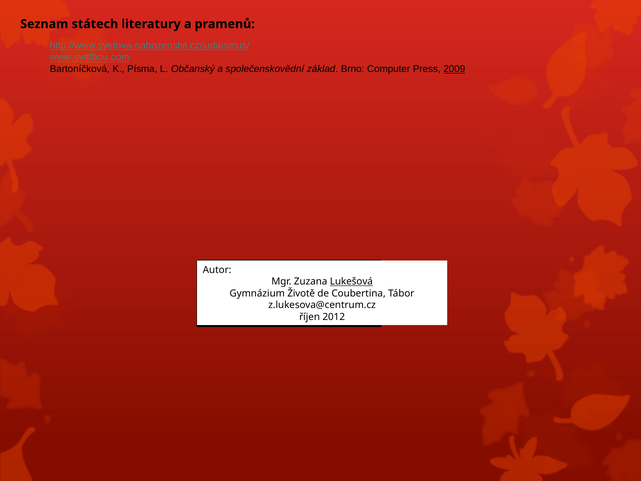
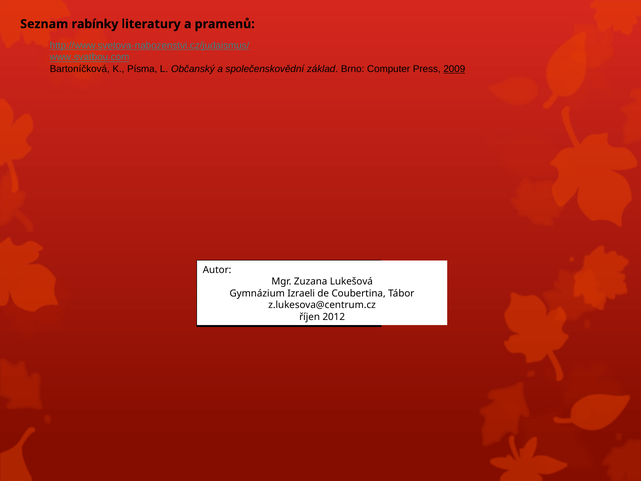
státech: státech -> rabínky
Lukešová underline: present -> none
Životě: Životě -> Izraeli
